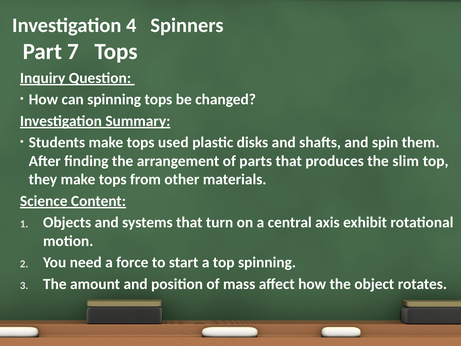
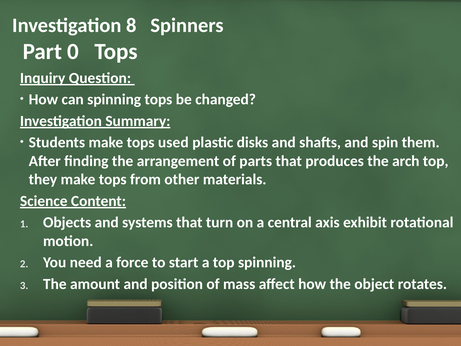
4: 4 -> 8
7: 7 -> 0
slim: slim -> arch
